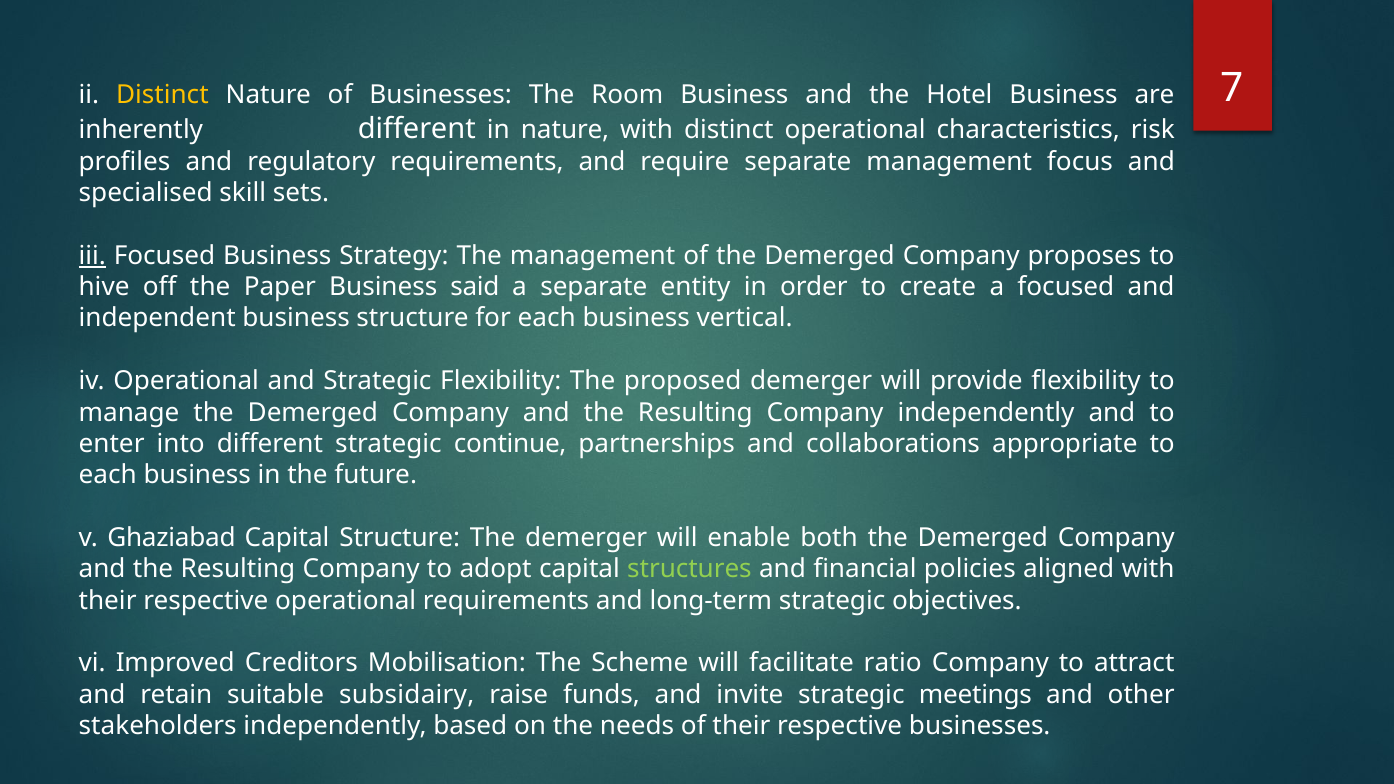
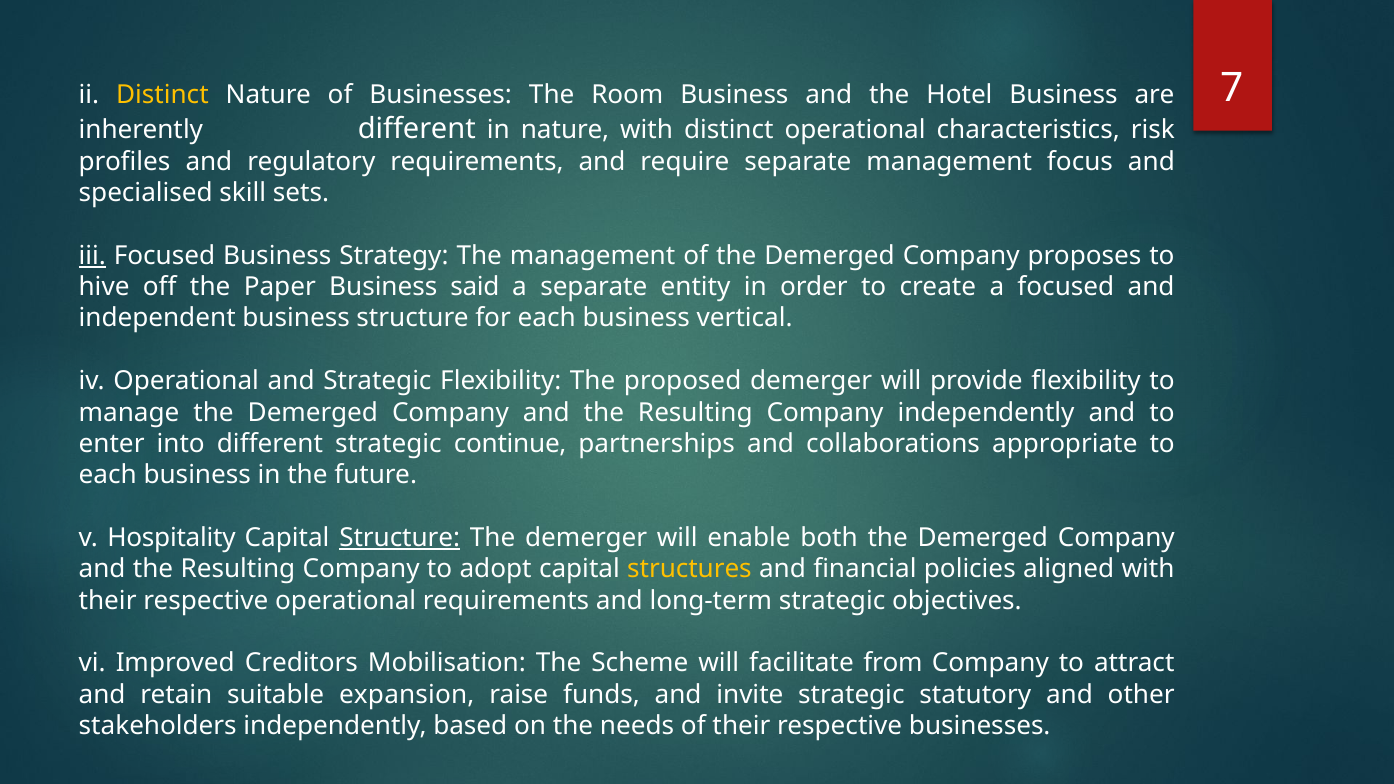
Ghaziabad: Ghaziabad -> Hospitality
Structure at (400, 538) underline: none -> present
structures colour: light green -> yellow
ratio: ratio -> from
subsidairy: subsidairy -> expansion
meetings: meetings -> statutory
